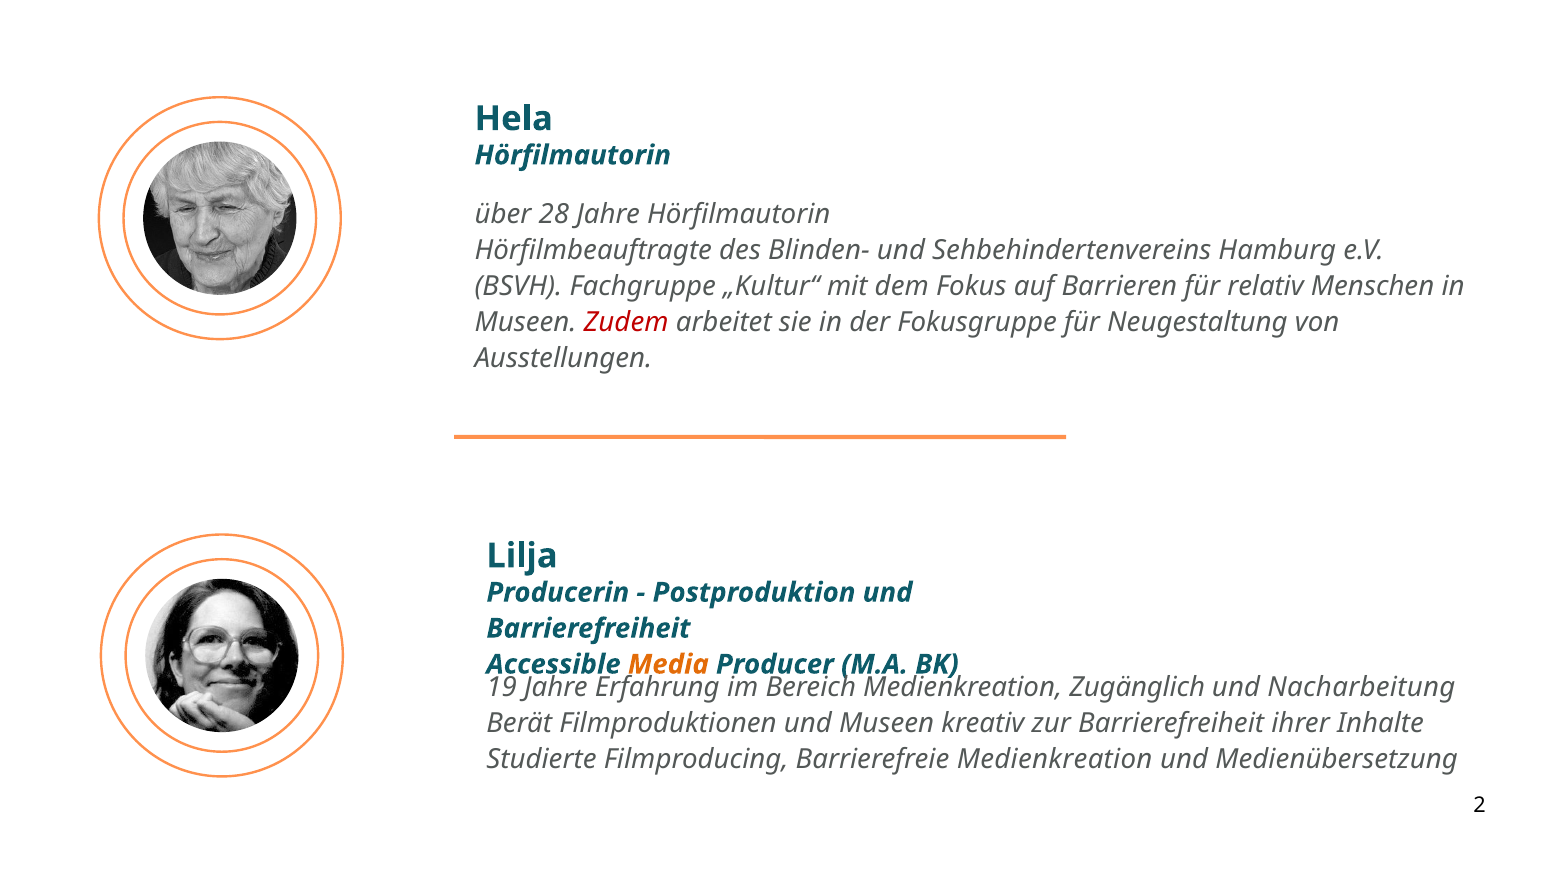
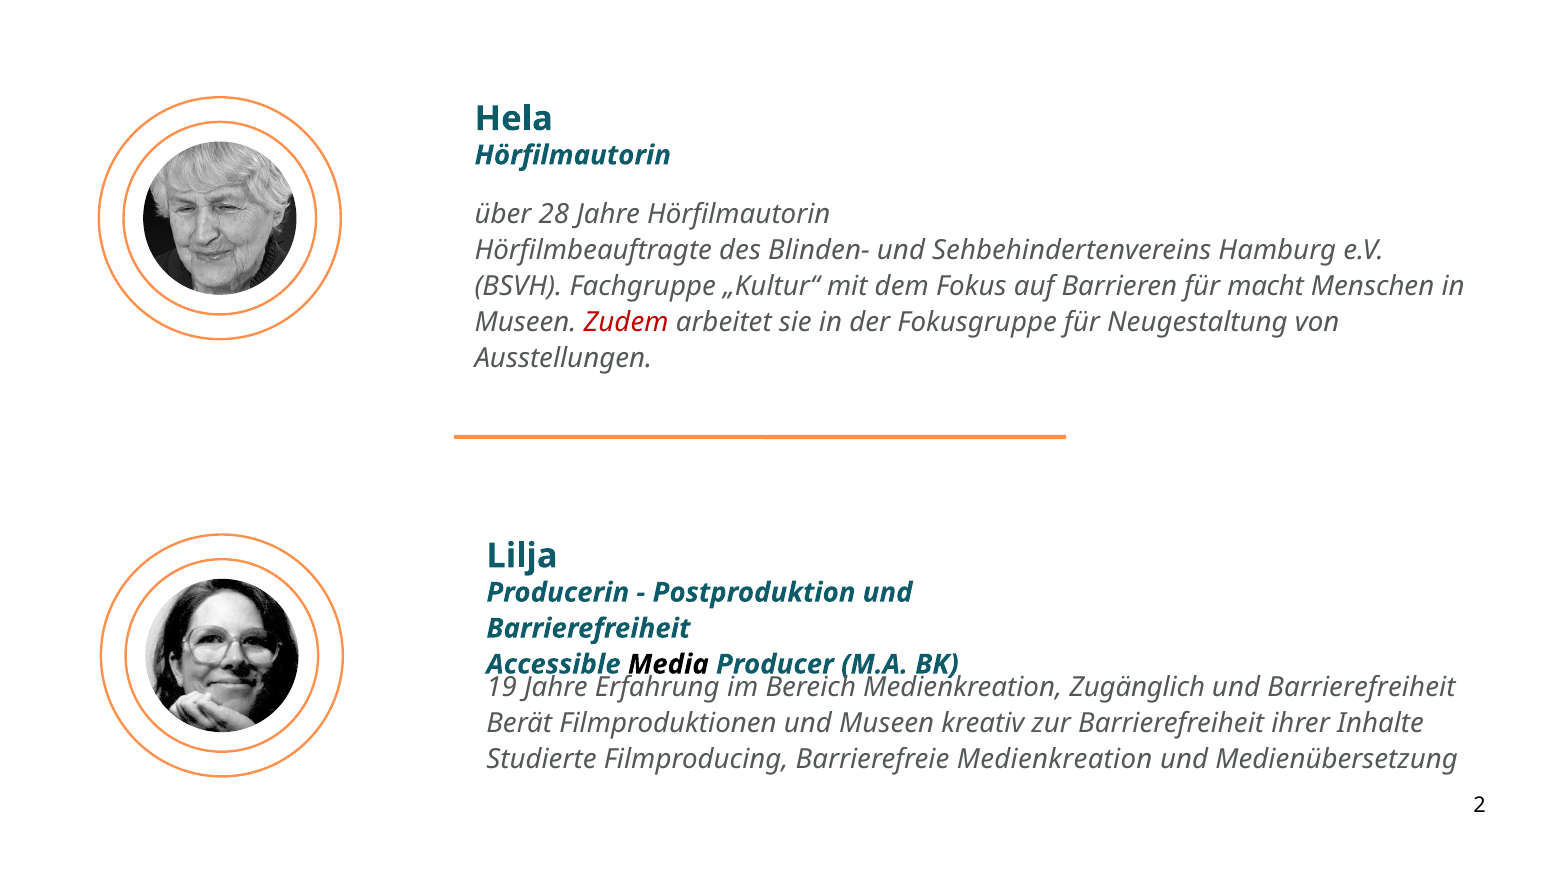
relativ: relativ -> macht
Media colour: orange -> black
Nacharbeitung at (1361, 687): Nacharbeitung -> Barrierefreiheit
